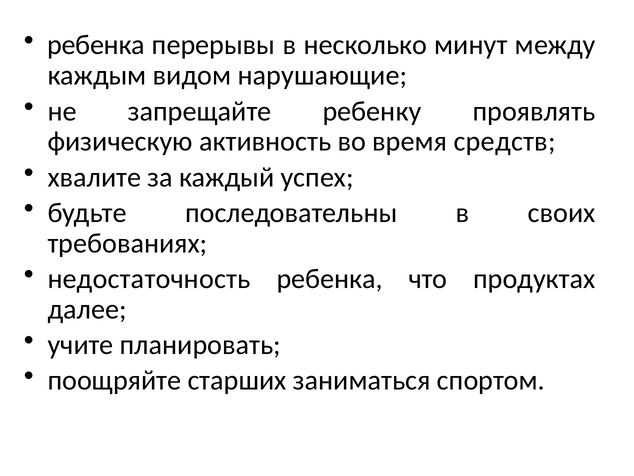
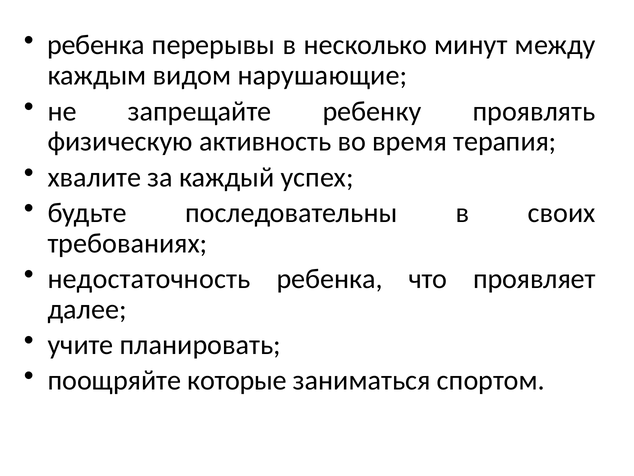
средств: средств -> терапия
продуктах: продуктах -> проявляет
старших: старших -> которые
